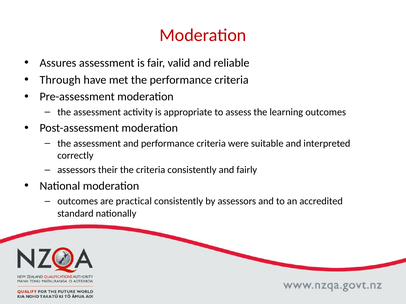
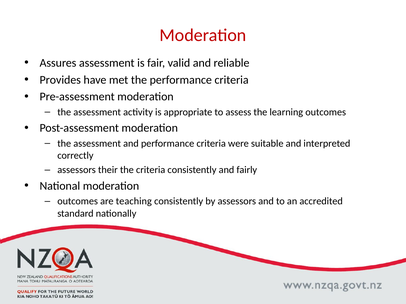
Through: Through -> Provides
practical: practical -> teaching
